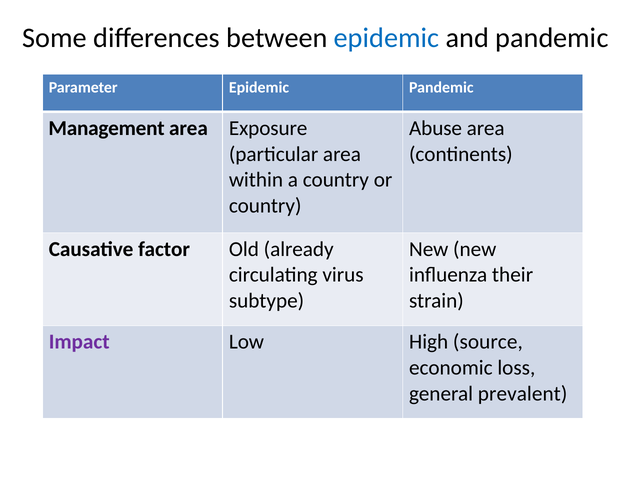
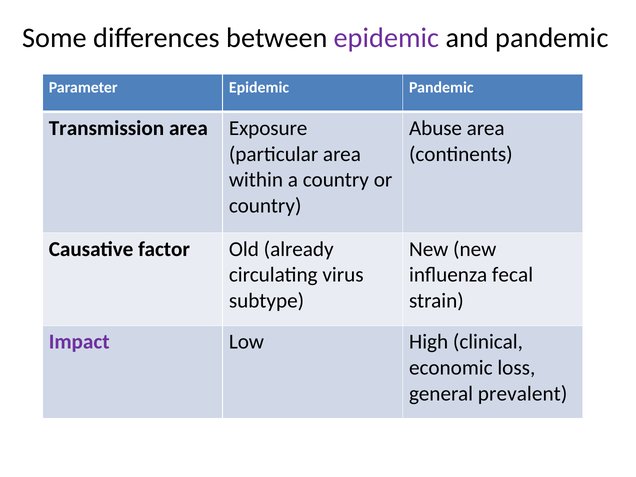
epidemic at (387, 38) colour: blue -> purple
Management: Management -> Transmission
their: their -> fecal
source: source -> clinical
